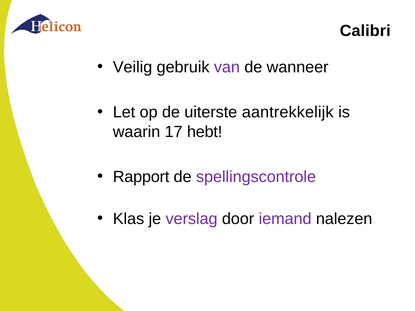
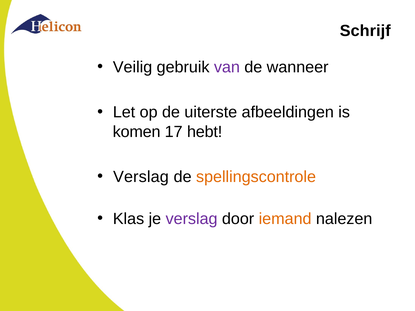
Calibri: Calibri -> Schrijf
aantrekkelijk: aantrekkelijk -> afbeeldingen
waarin: waarin -> komen
Rapport at (141, 177): Rapport -> Verslag
spellingscontrole colour: purple -> orange
iemand colour: purple -> orange
